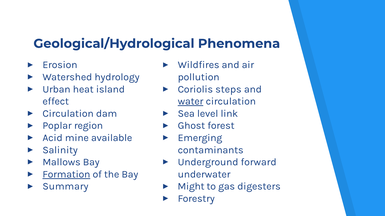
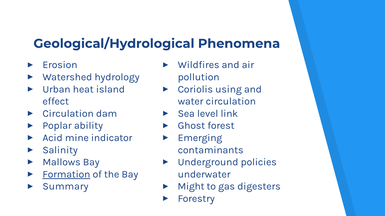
steps: steps -> using
water underline: present -> none
region: region -> ability
available: available -> indicator
forward: forward -> policies
